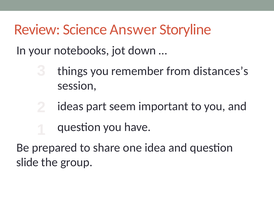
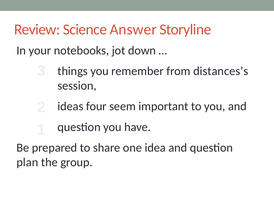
part: part -> four
slide: slide -> plan
